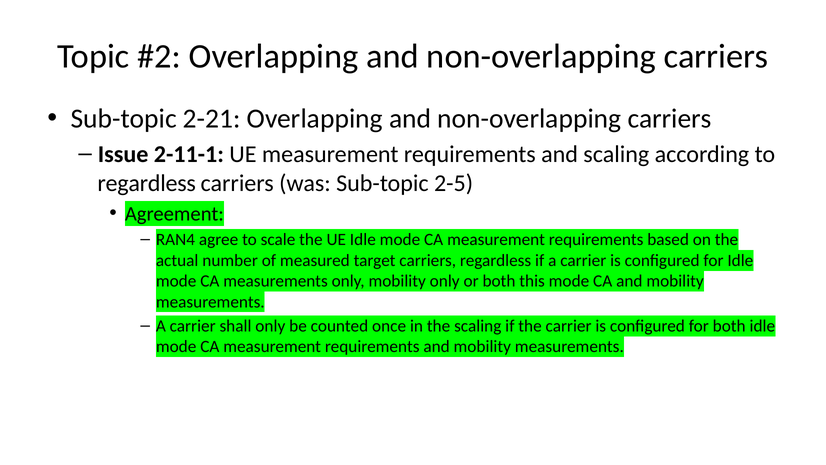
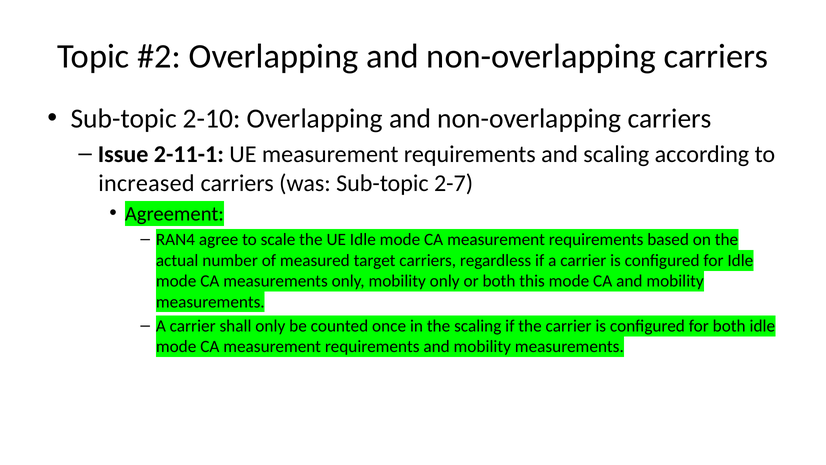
2-21: 2-21 -> 2-10
regardless at (147, 183): regardless -> increased
2-5: 2-5 -> 2-7
